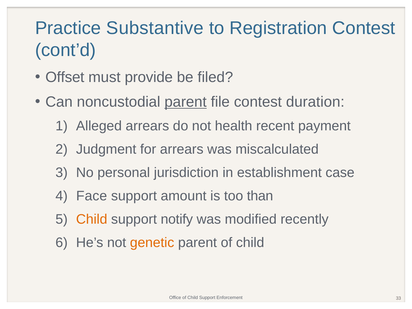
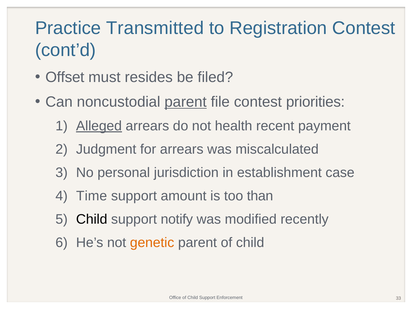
Substantive: Substantive -> Transmitted
provide: provide -> resides
duration: duration -> priorities
Alleged underline: none -> present
Face: Face -> Time
Child at (92, 219) colour: orange -> black
